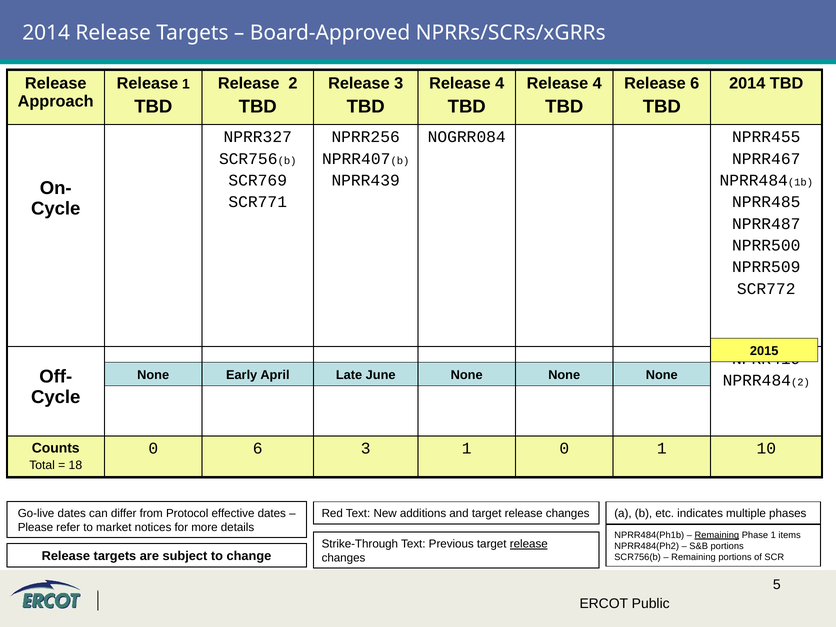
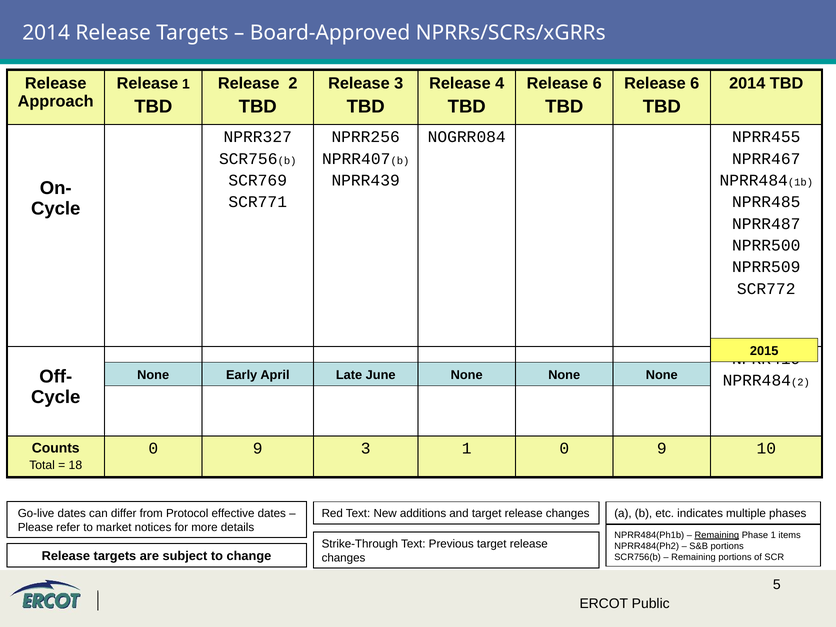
4 at (597, 83): 4 -> 6
6 at (258, 448): 6 -> 9
1 0 1: 1 -> 9
release at (529, 544) underline: present -> none
